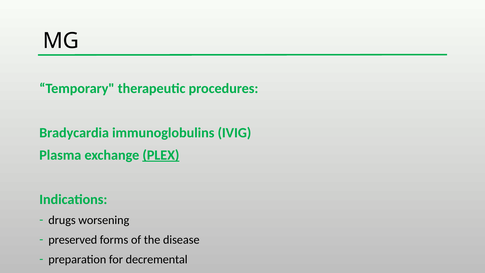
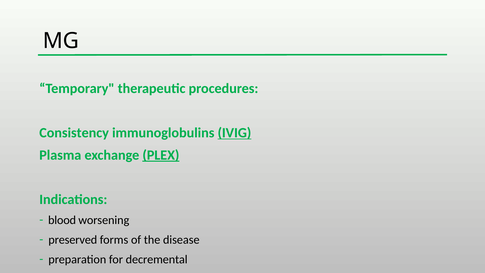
Bradycardia: Bradycardia -> Consistency
IVIG underline: none -> present
drugs: drugs -> blood
